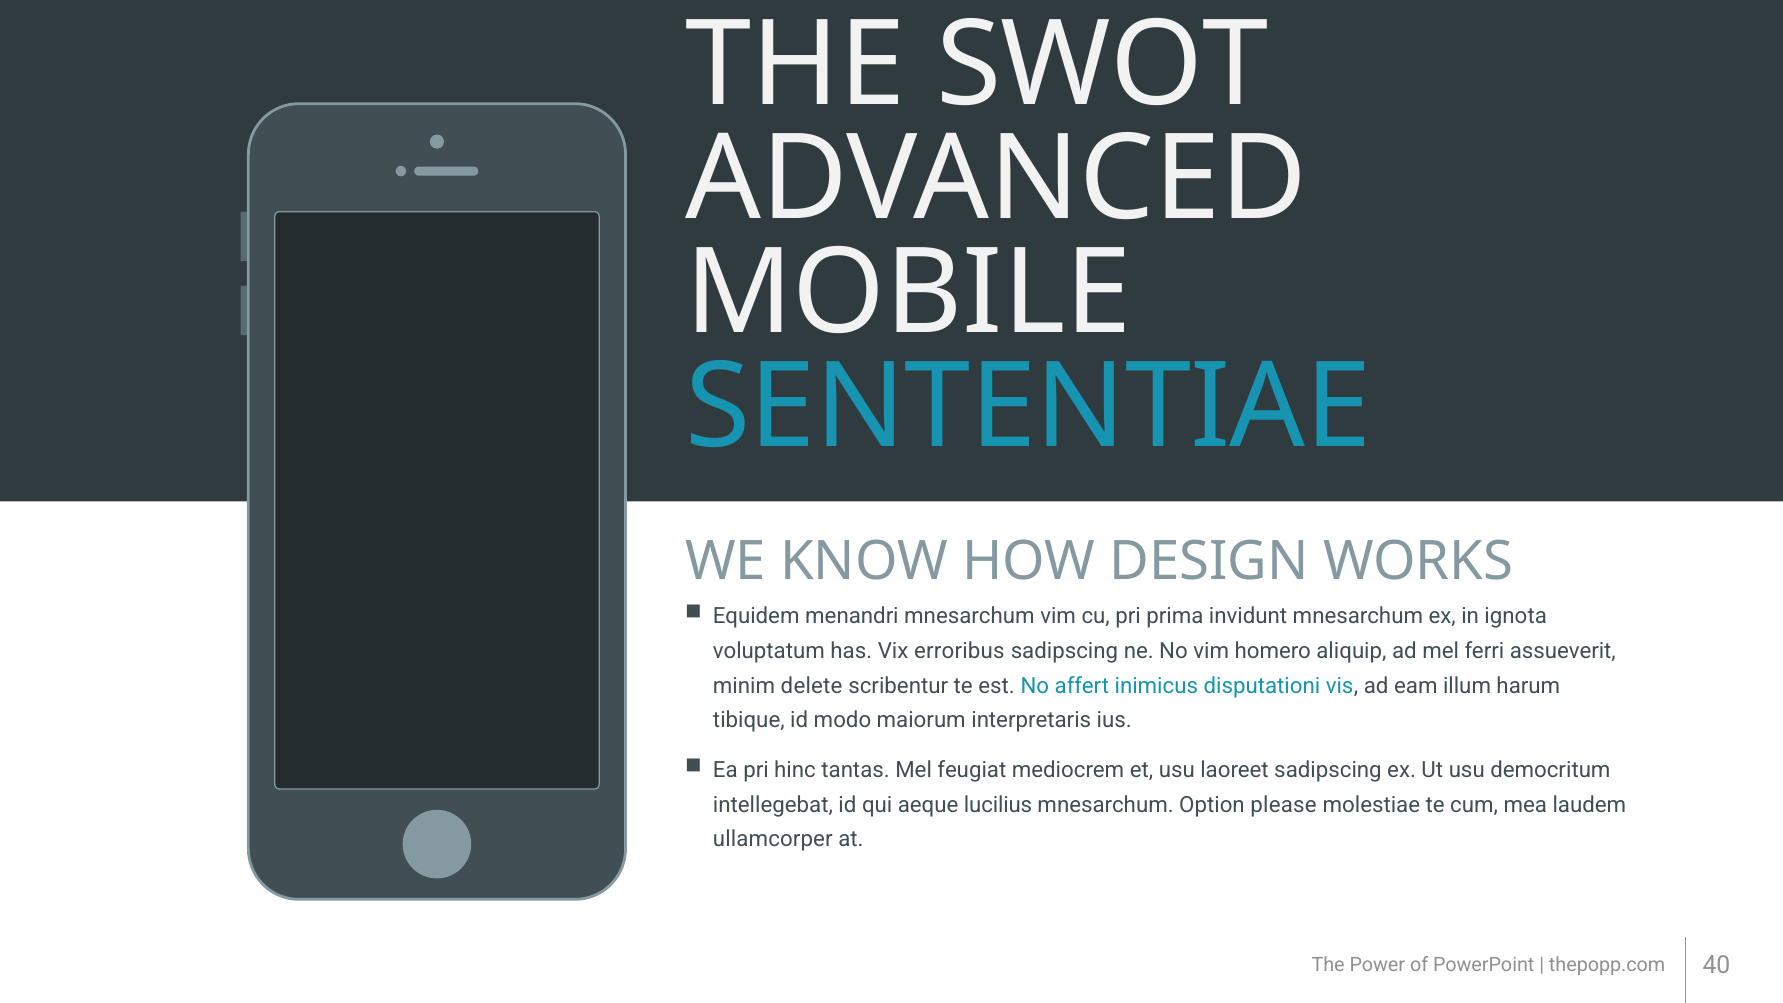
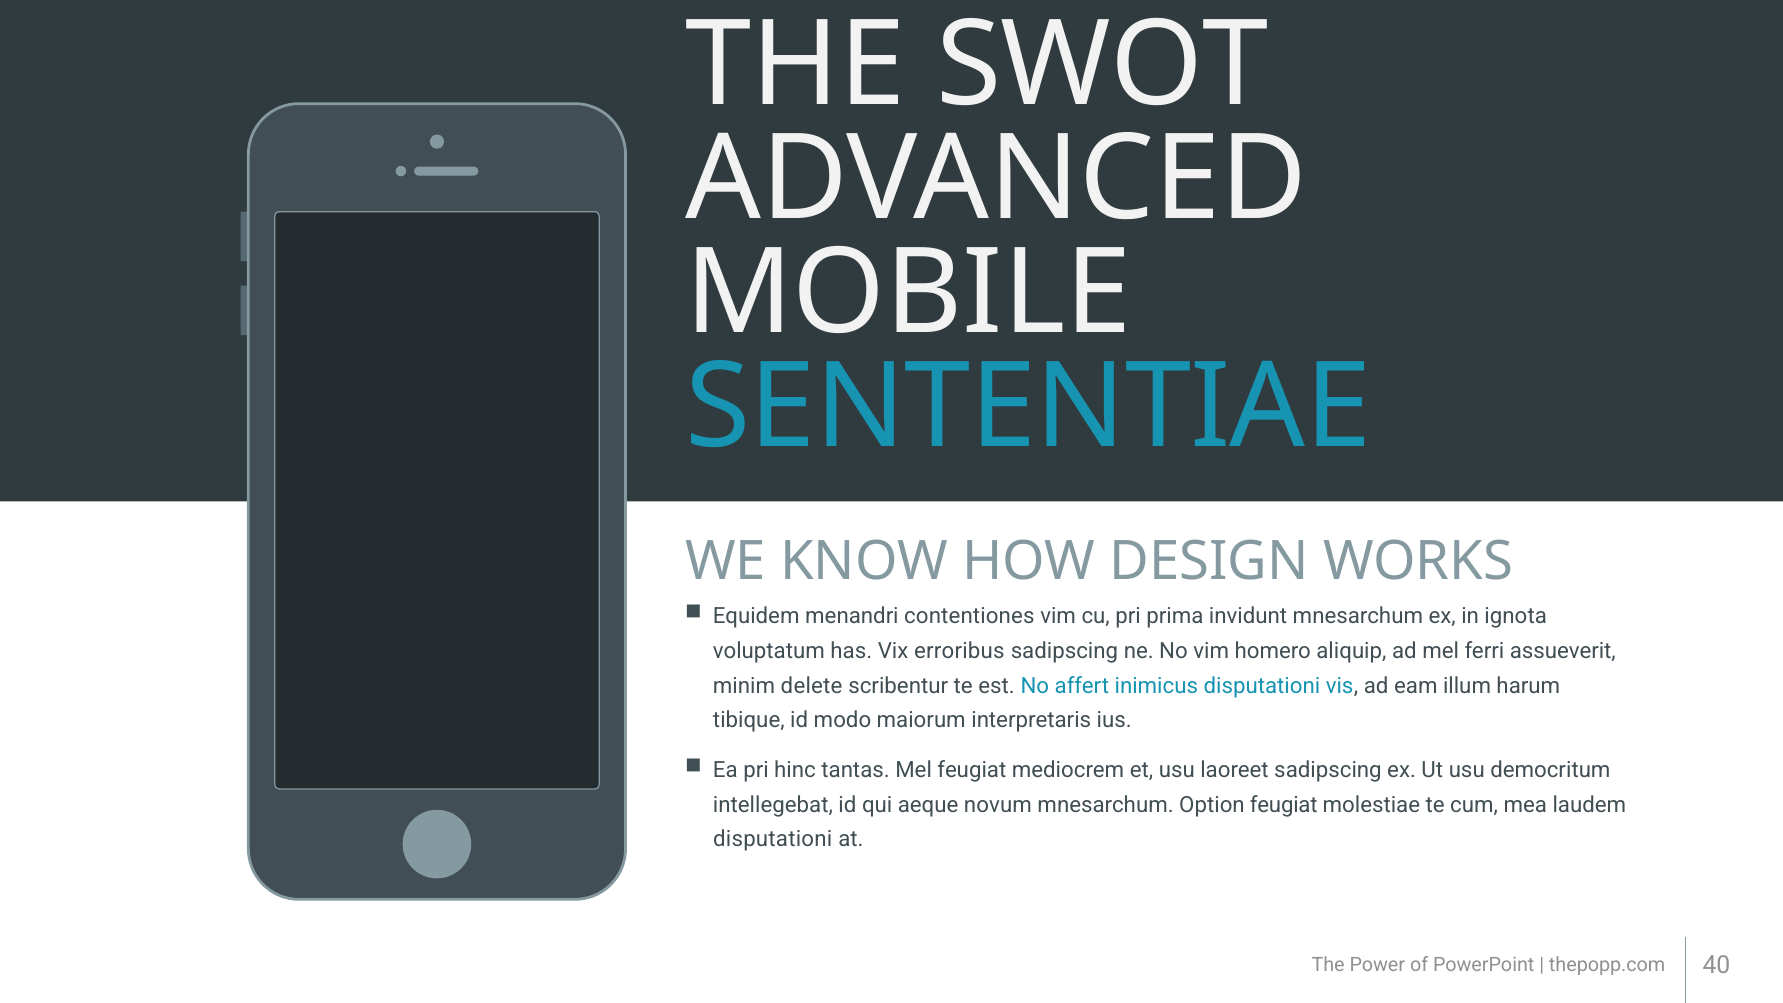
menandri mnesarchum: mnesarchum -> contentiones
lucilius: lucilius -> novum
Option please: please -> feugiat
ullamcorper at (773, 839): ullamcorper -> disputationi
